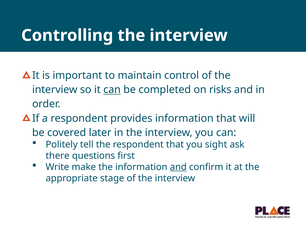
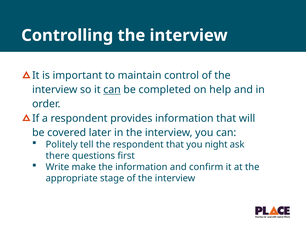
risks: risks -> help
sight: sight -> night
and at (178, 167) underline: present -> none
